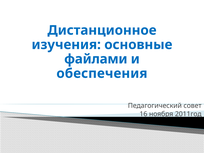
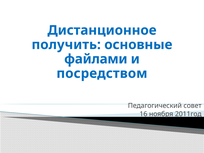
изучения: изучения -> получить
обеспечения: обеспечения -> посредством
